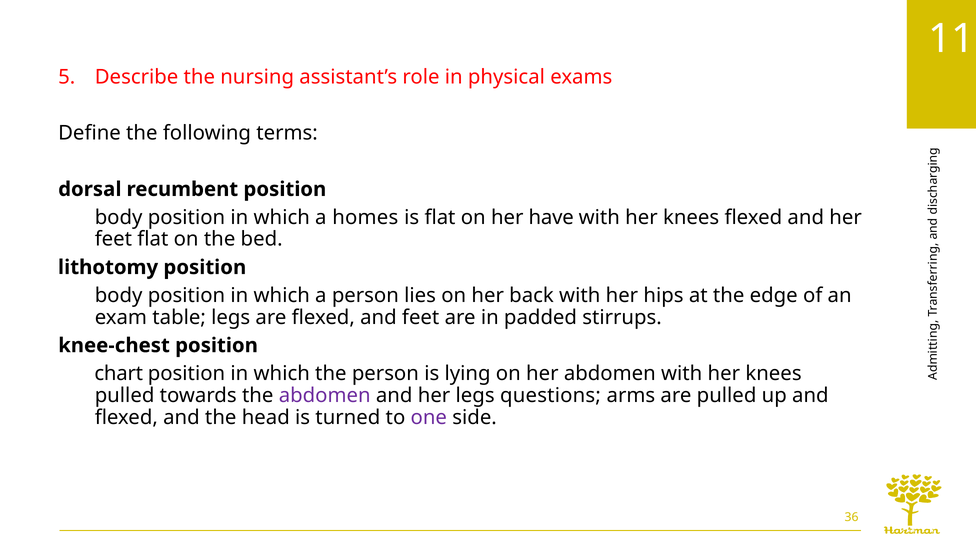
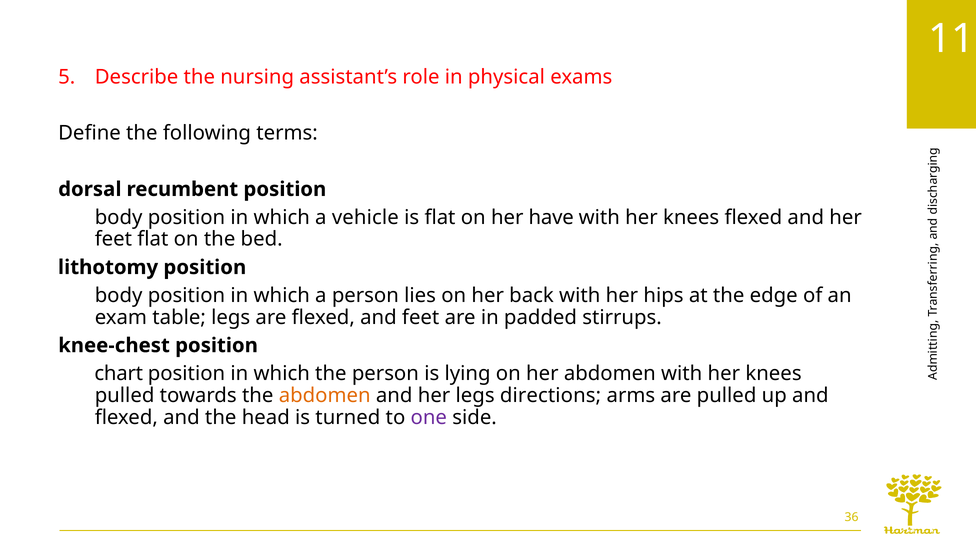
homes: homes -> vehicle
abdomen at (325, 395) colour: purple -> orange
questions: questions -> directions
